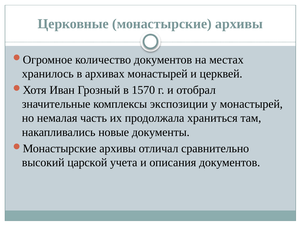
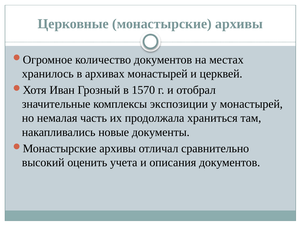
царской: царской -> оценить
